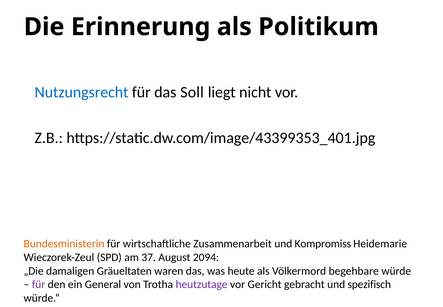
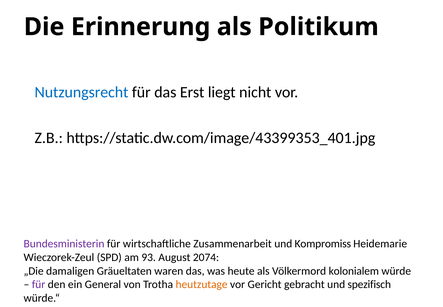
Soll: Soll -> Erst
Bundesministerin colour: orange -> purple
37: 37 -> 93
2094: 2094 -> 2074
begehbare: begehbare -> kolonialem
heutzutage colour: purple -> orange
